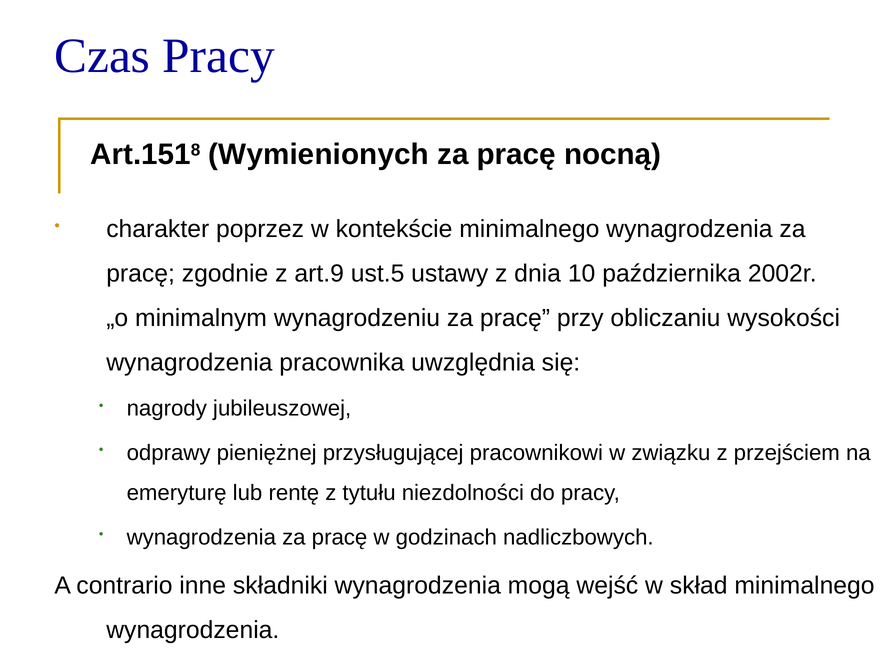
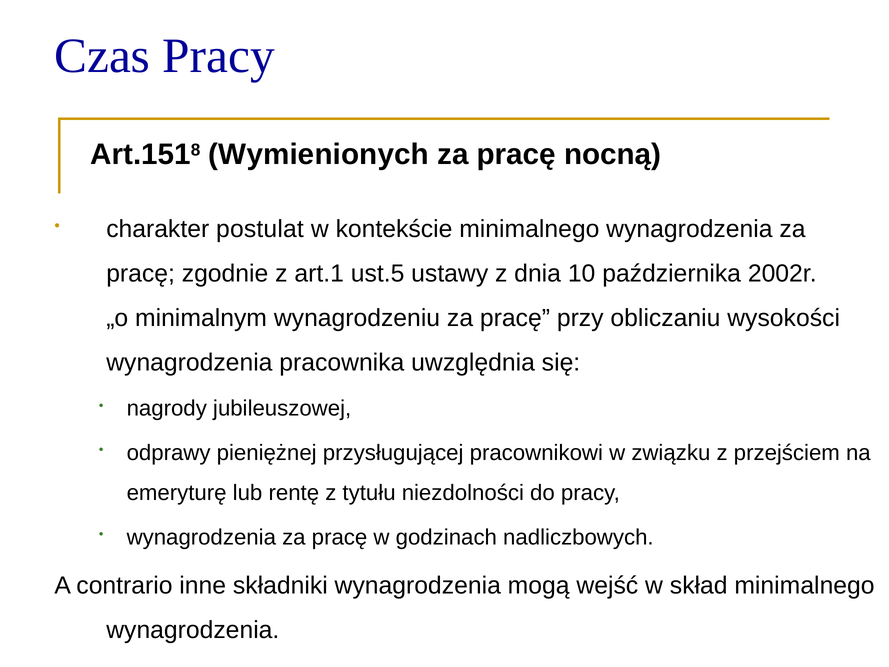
poprzez: poprzez -> postulat
art.9: art.9 -> art.1
